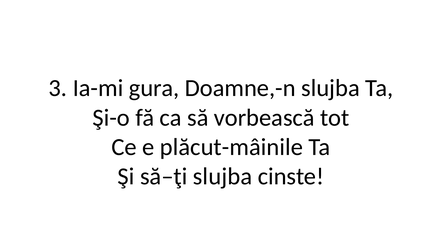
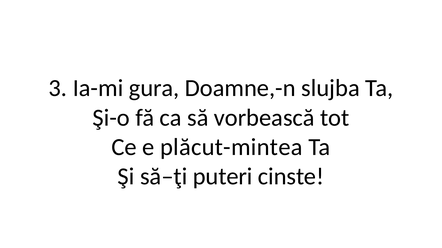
plăcut-mâinile: plăcut-mâinile -> plăcut-mintea
să–ţi slujba: slujba -> puteri
